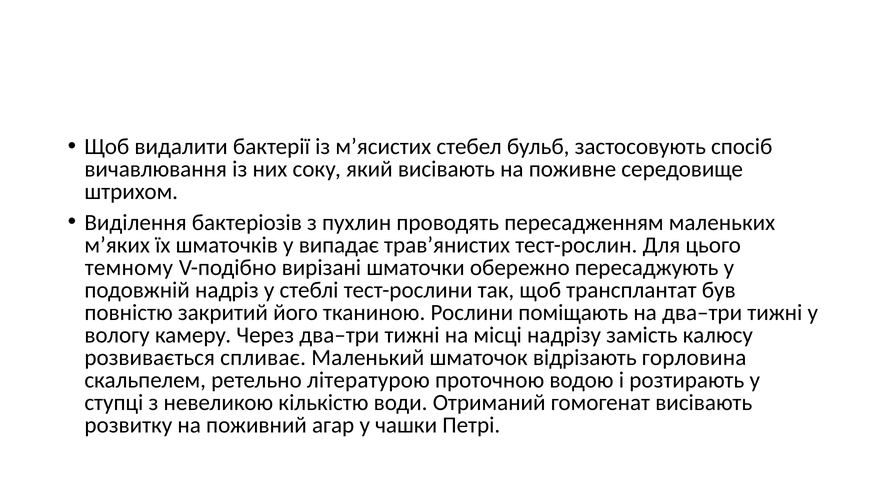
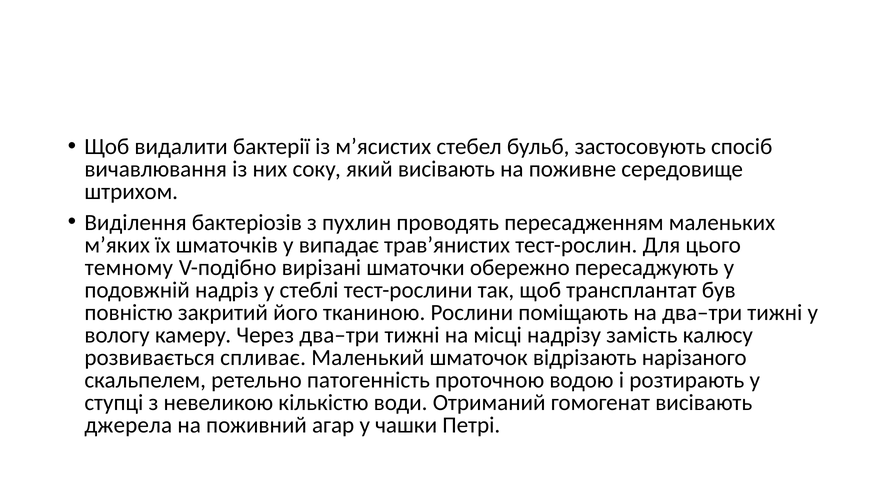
горловина: горловина -> нарізаного
літературою: літературою -> патогенність
розвитку: розвитку -> джерела
